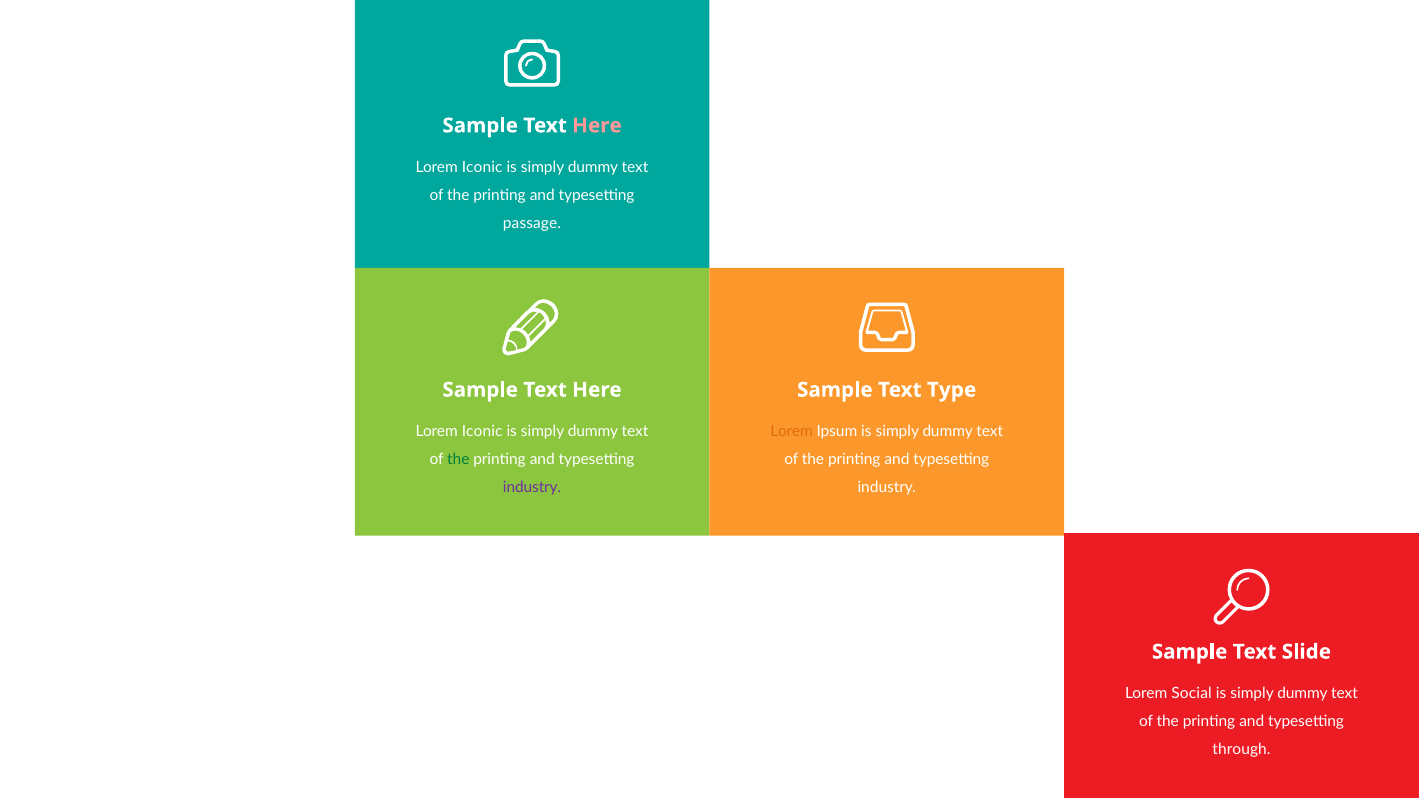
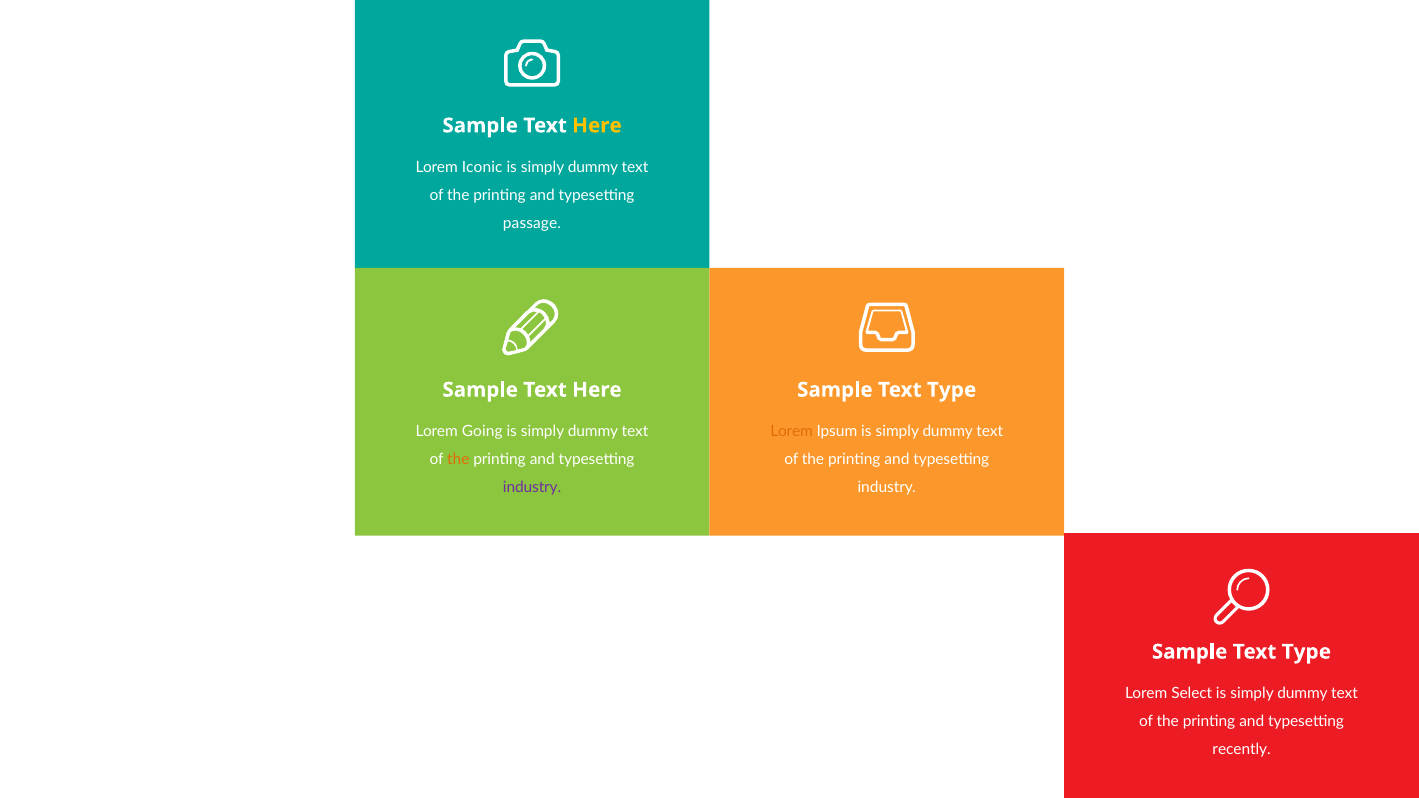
Here at (597, 126) colour: pink -> yellow
Iconic at (482, 432): Iconic -> Going
the at (458, 459) colour: green -> orange
Slide at (1306, 652): Slide -> Type
Social: Social -> Select
through: through -> recently
